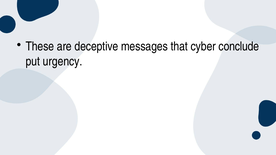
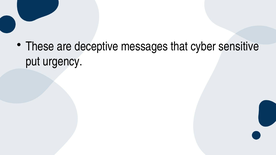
conclude: conclude -> sensitive
